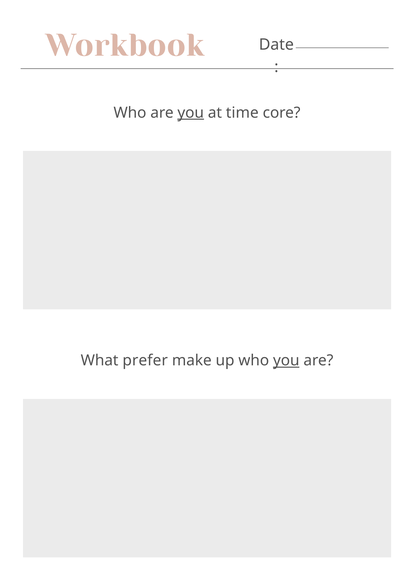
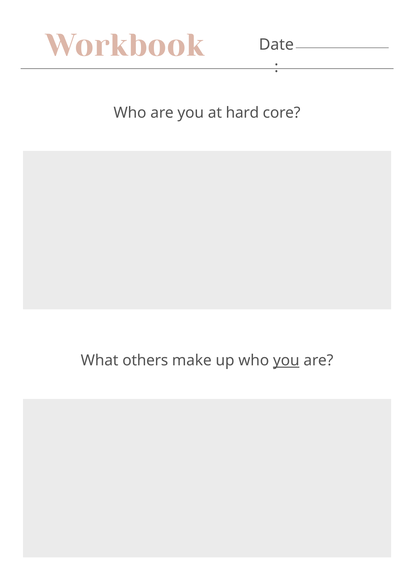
you at (191, 113) underline: present -> none
time: time -> hard
prefer: prefer -> others
